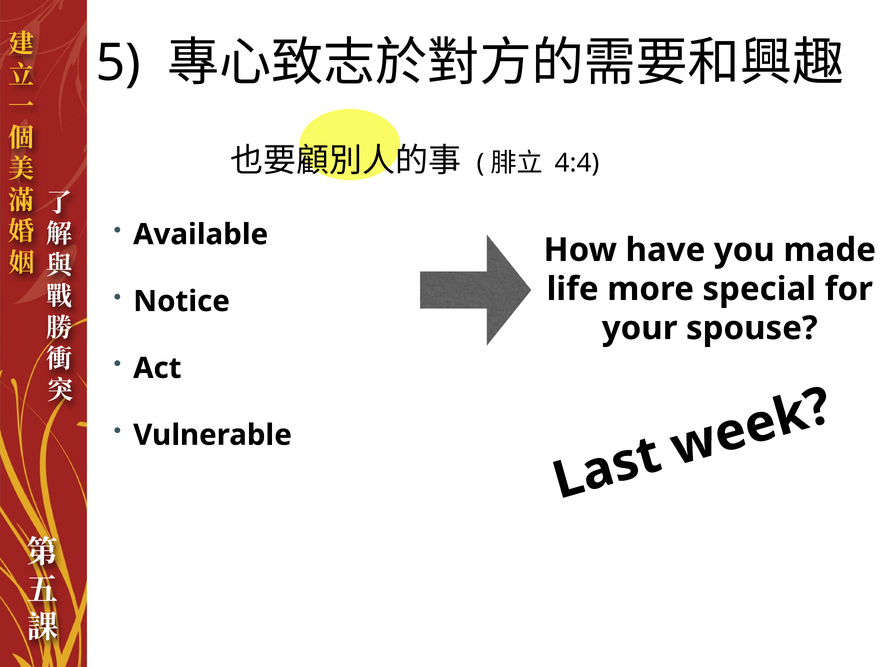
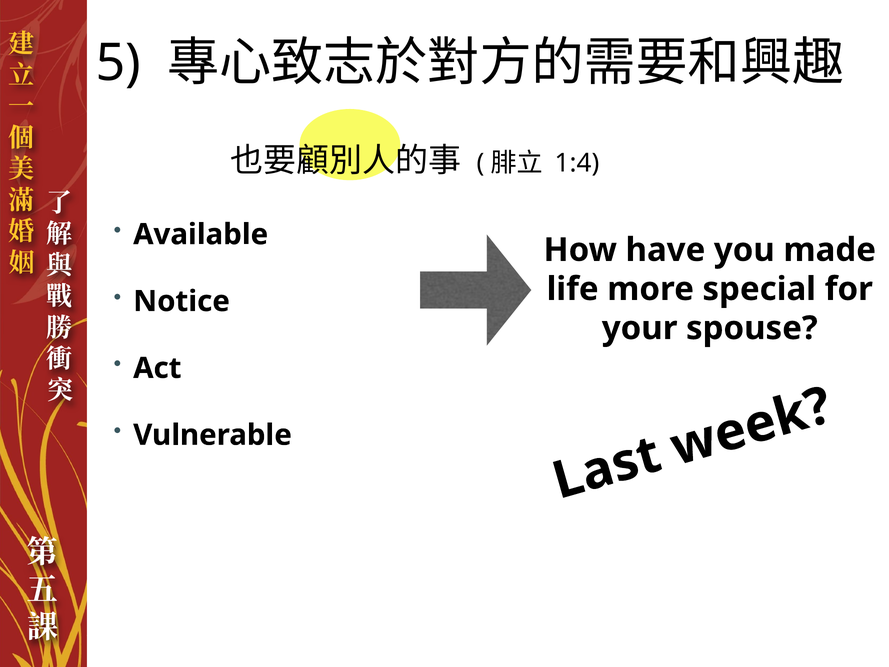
4:4: 4:4 -> 1:4
